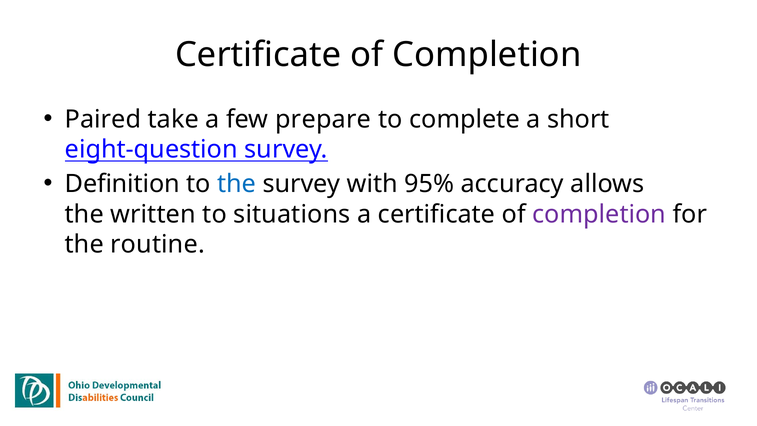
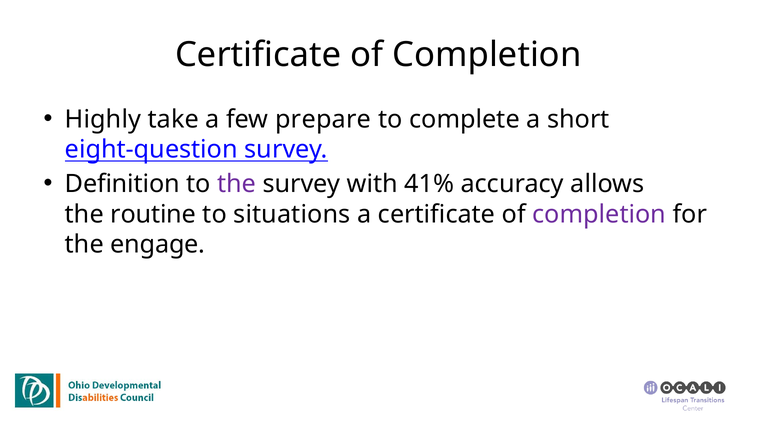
Paired: Paired -> Highly
the at (237, 184) colour: blue -> purple
95%: 95% -> 41%
written: written -> routine
routine: routine -> engage
